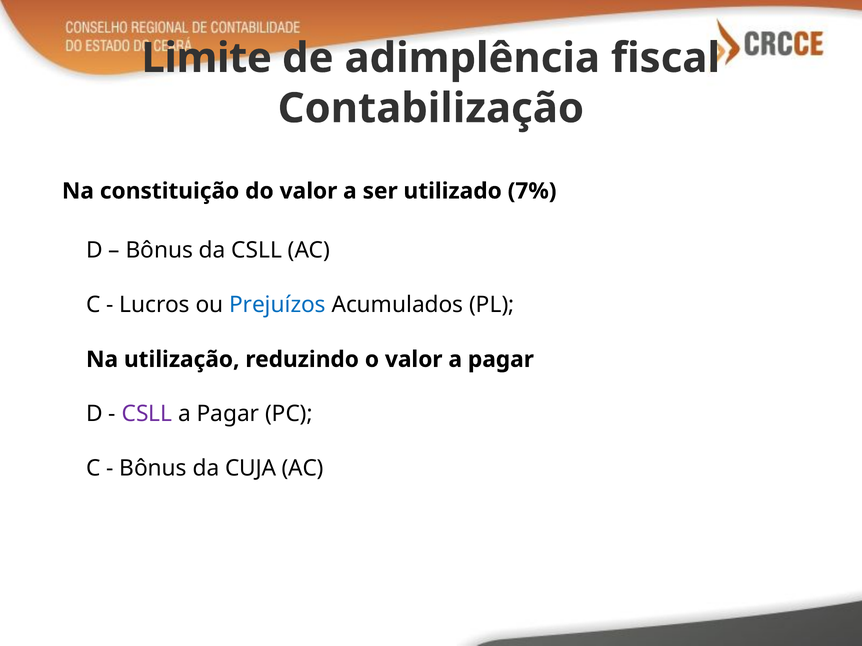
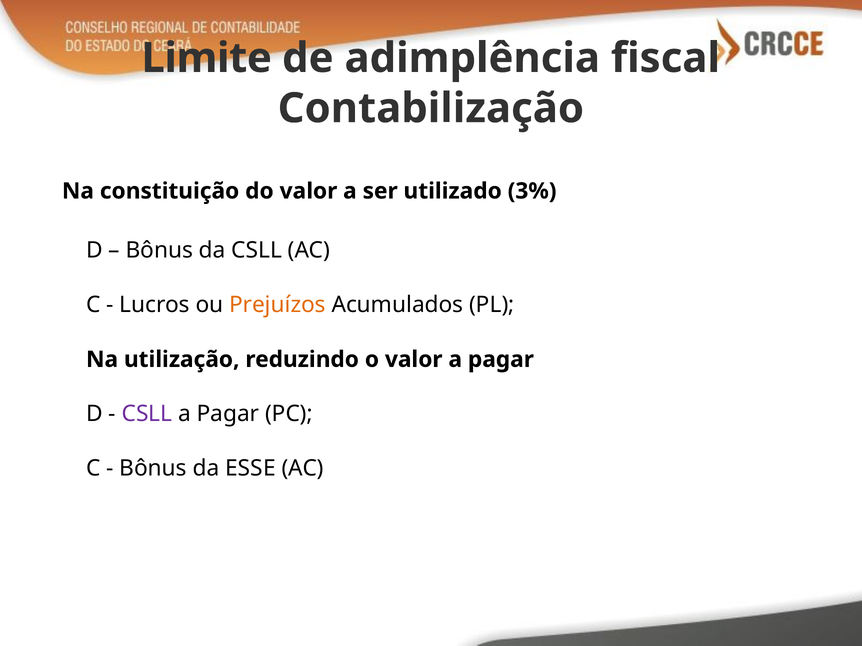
7%: 7% -> 3%
Prejuízos colour: blue -> orange
CUJA: CUJA -> ESSE
